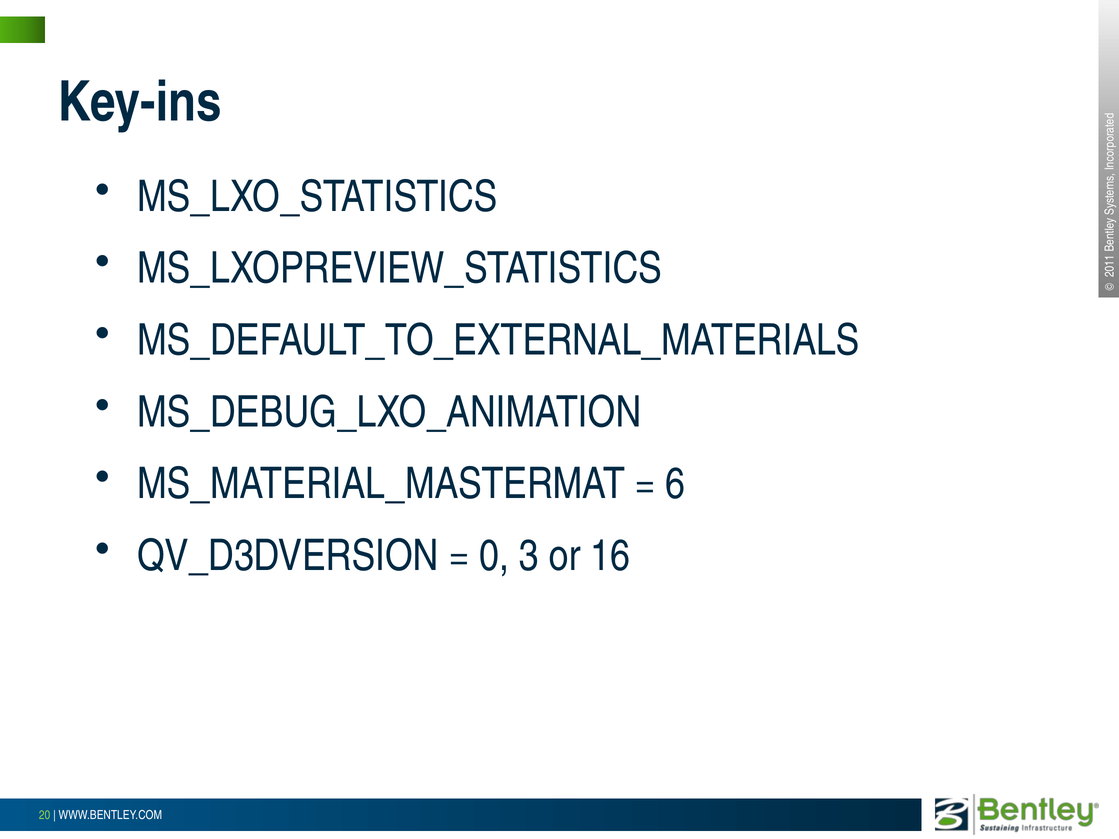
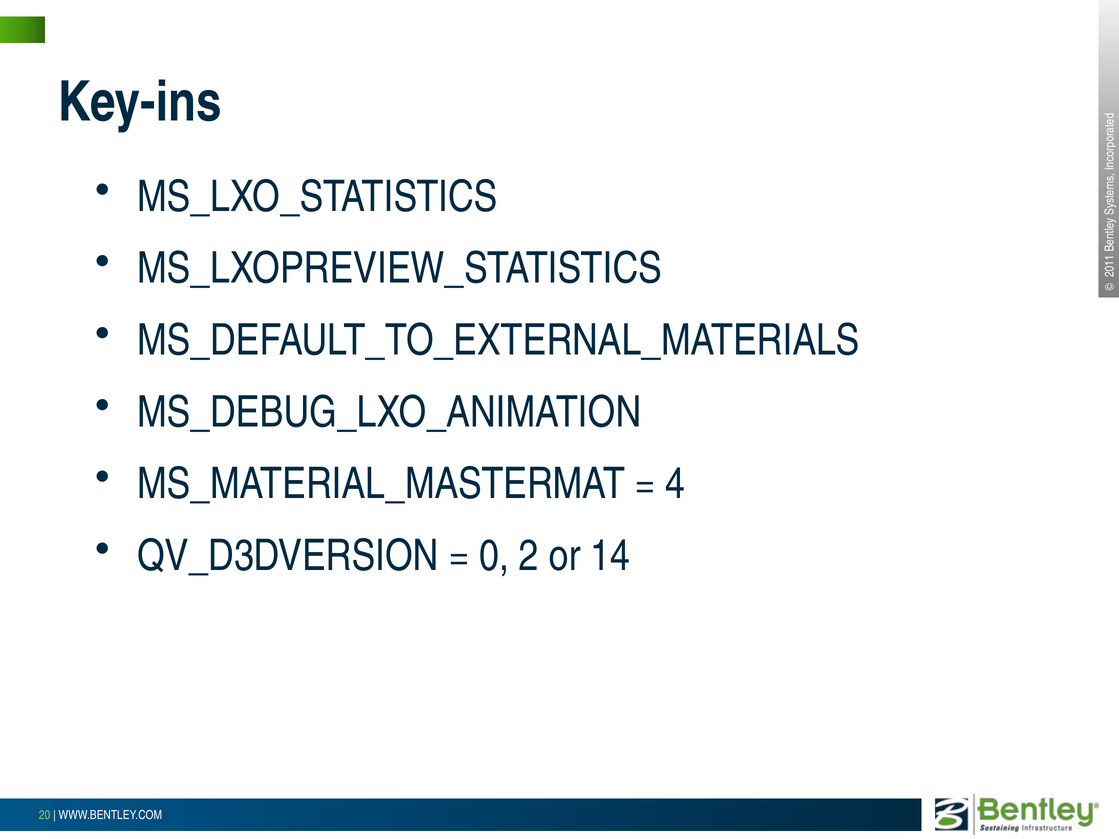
6: 6 -> 4
0 3: 3 -> 2
16: 16 -> 14
